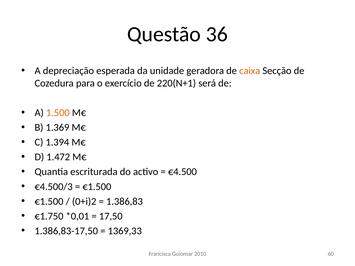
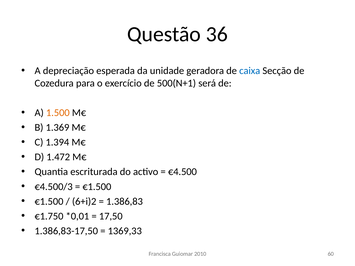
caixa colour: orange -> blue
220(N+1: 220(N+1 -> 500(N+1
0+i)2: 0+i)2 -> 6+i)2
